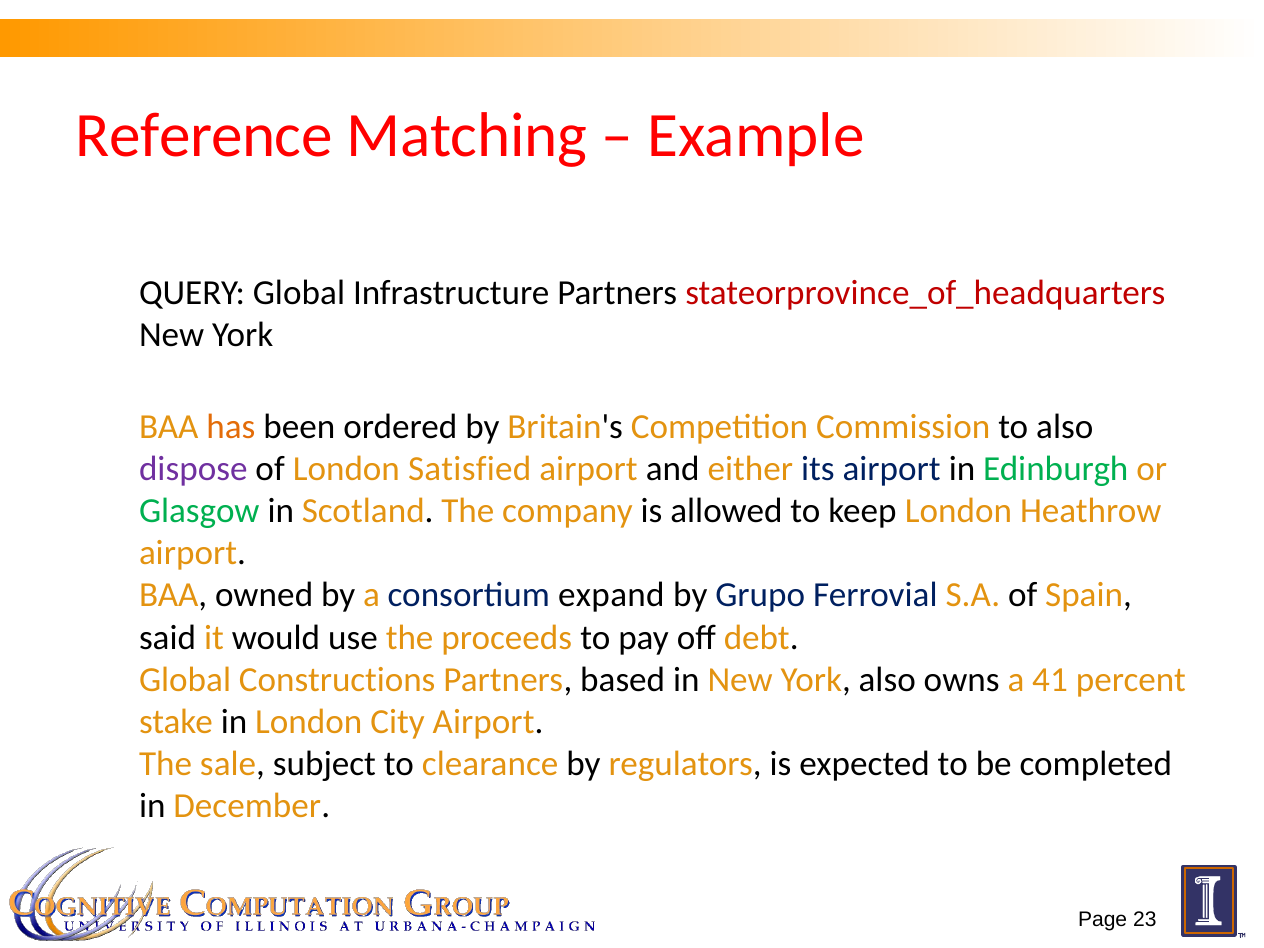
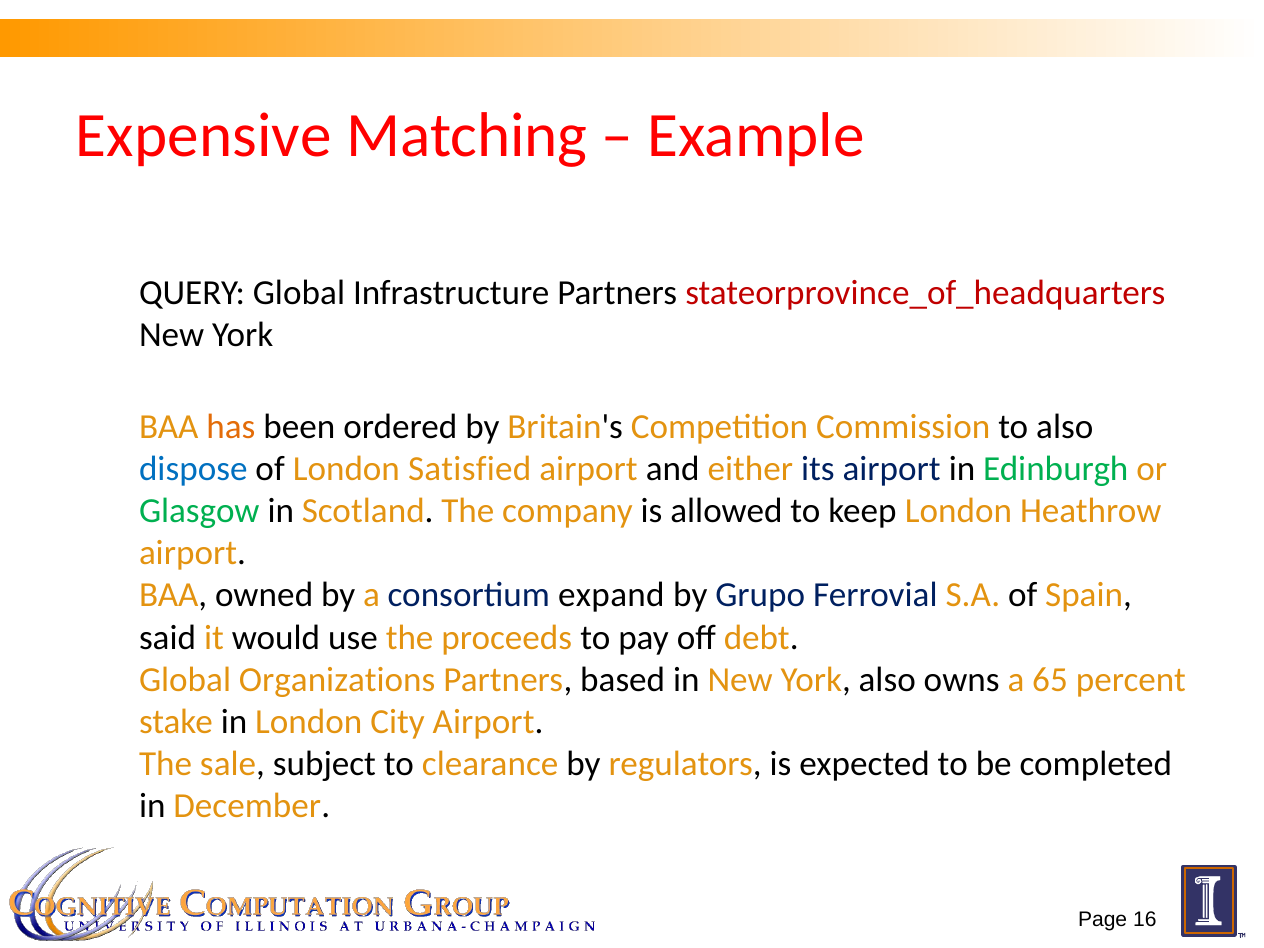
Reference: Reference -> Expensive
dispose colour: purple -> blue
Constructions: Constructions -> Organizations
41: 41 -> 65
23: 23 -> 16
